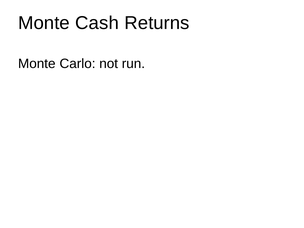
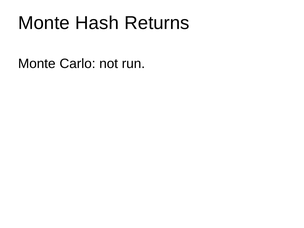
Cash: Cash -> Hash
